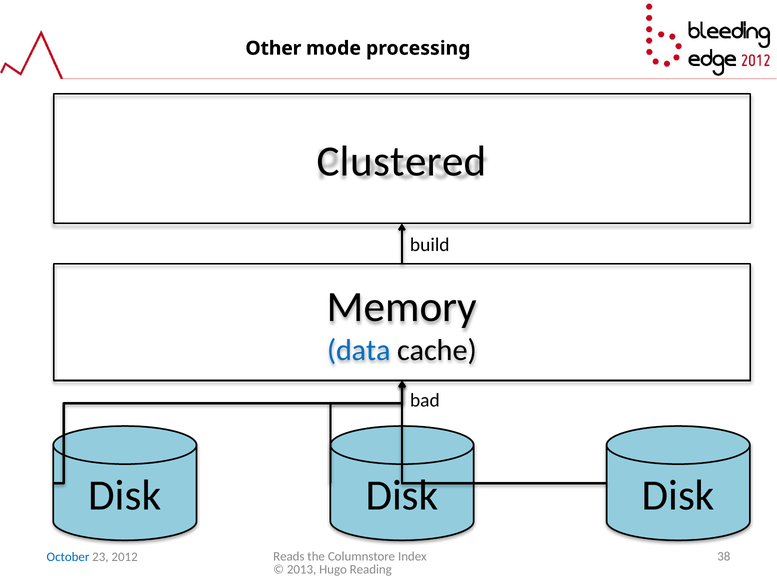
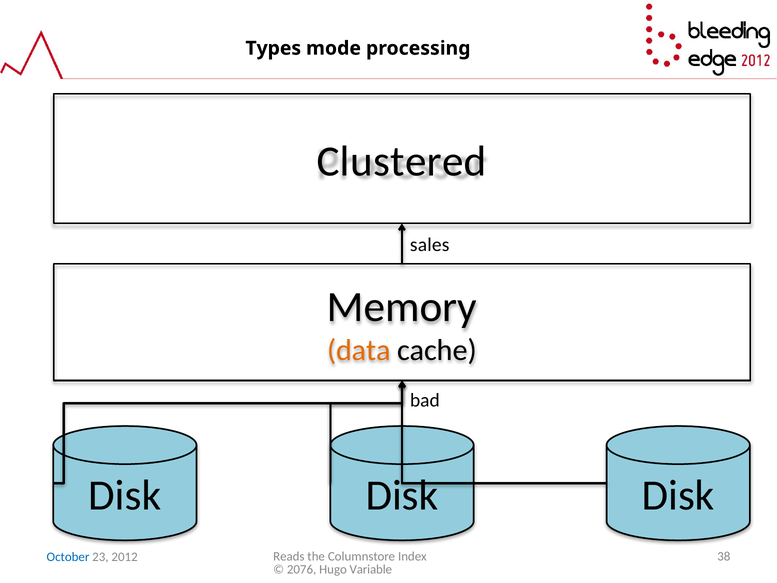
Other: Other -> Types
build: build -> sales
data colour: blue -> orange
2013: 2013 -> 2076
Reading: Reading -> Variable
